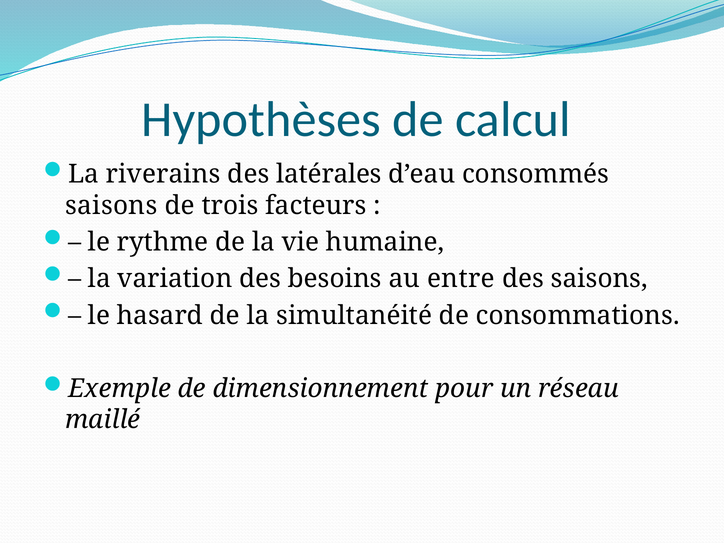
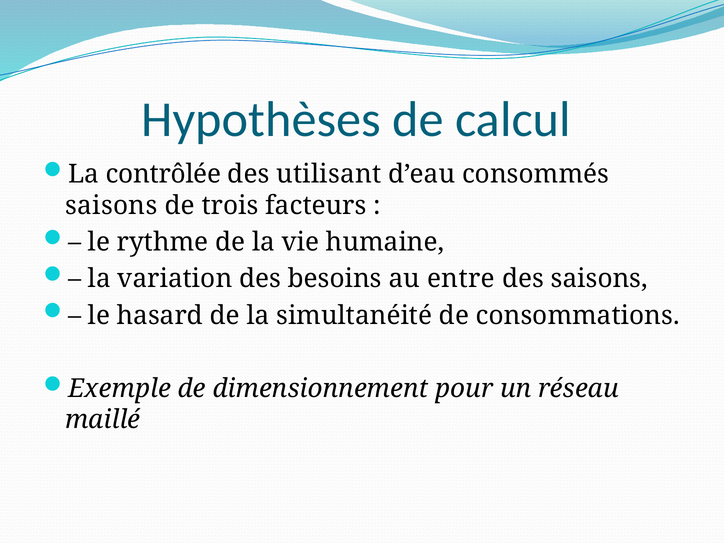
riverains: riverains -> contrôlée
latérales: latérales -> utilisant
